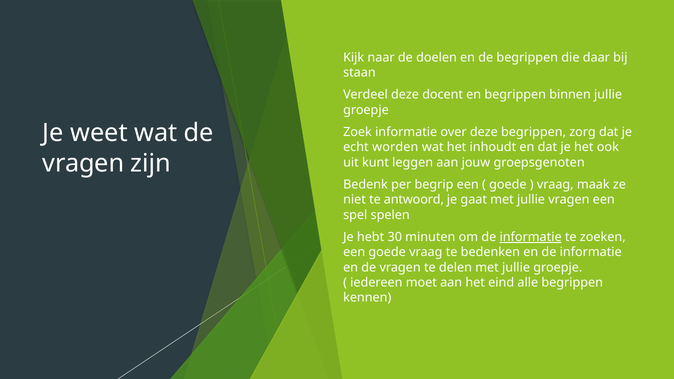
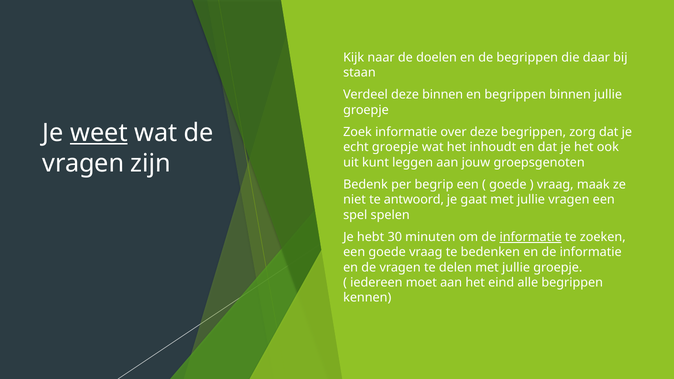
deze docent: docent -> binnen
weet underline: none -> present
echt worden: worden -> groepje
